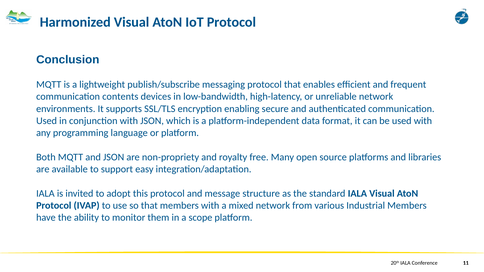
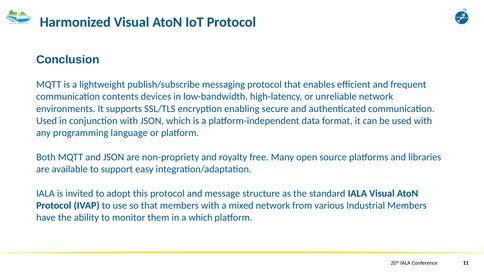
a scope: scope -> which
